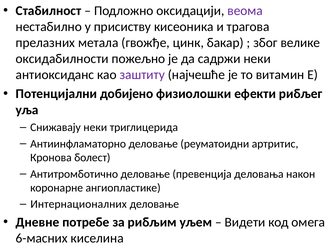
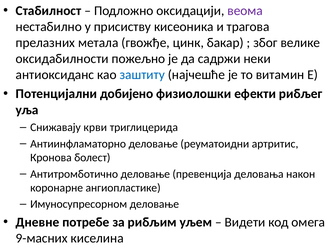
заштиту colour: purple -> blue
Снижавају неки: неки -> крви
Интернационалних: Интернационалних -> Имуносупресорном
6-масних: 6-масних -> 9-масних
